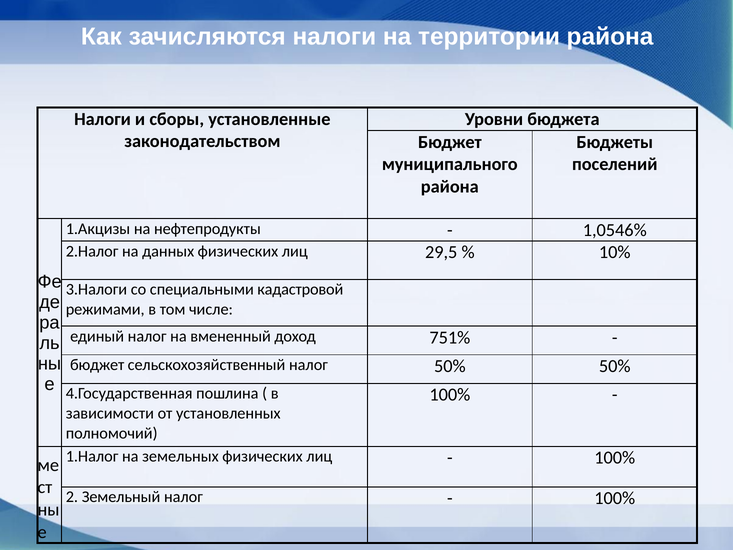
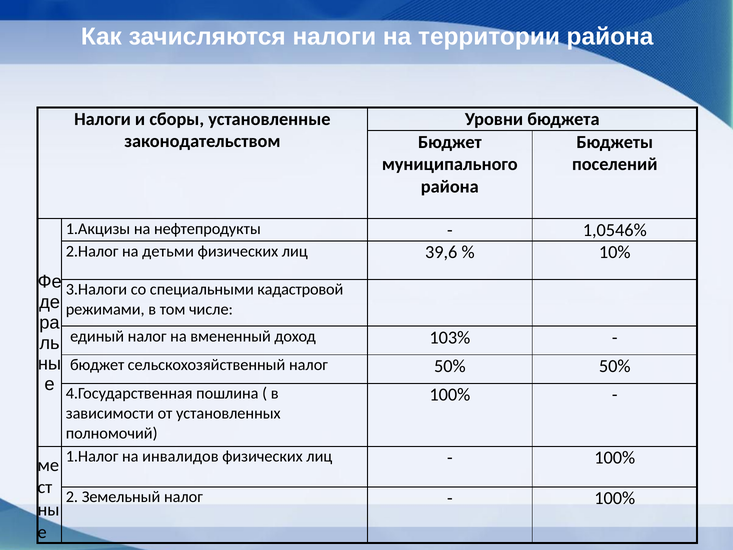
данных: данных -> детьми
29,5: 29,5 -> 39,6
751%: 751% -> 103%
земельных: земельных -> инвалидов
